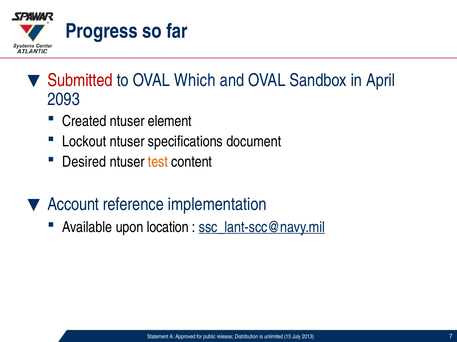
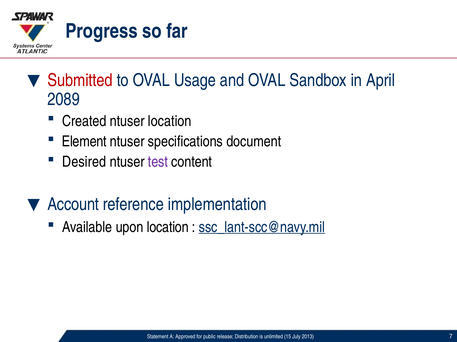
Which: Which -> Usage
2093: 2093 -> 2089
ntuser element: element -> location
Lockout: Lockout -> Element
test colour: orange -> purple
